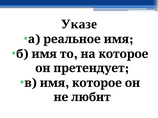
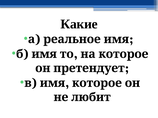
Указе: Указе -> Какие
